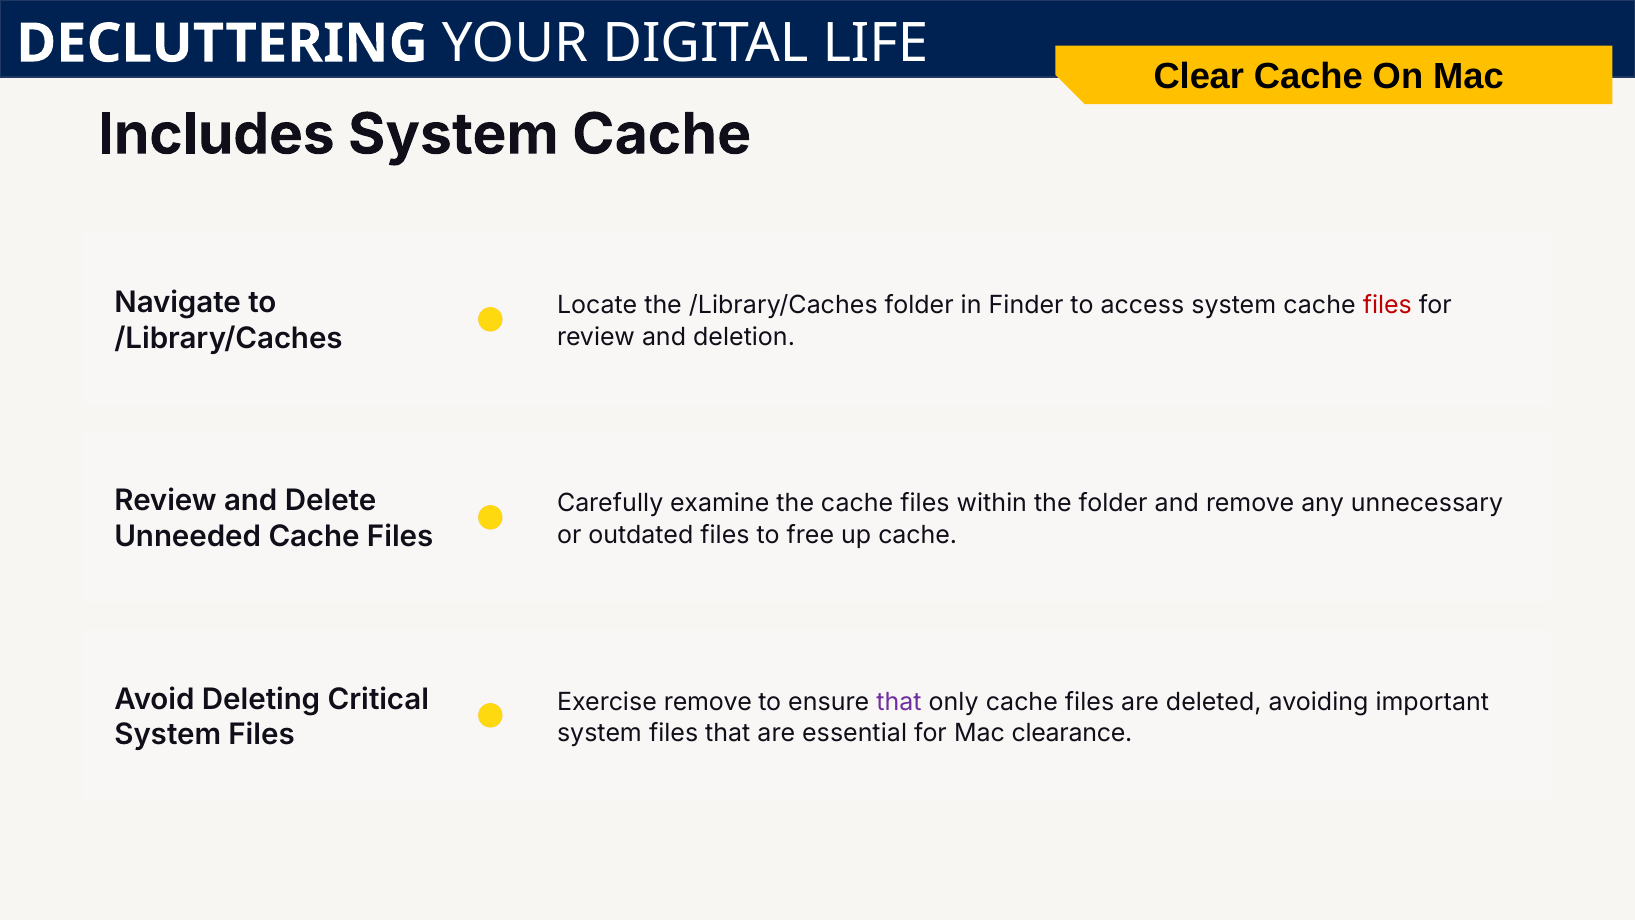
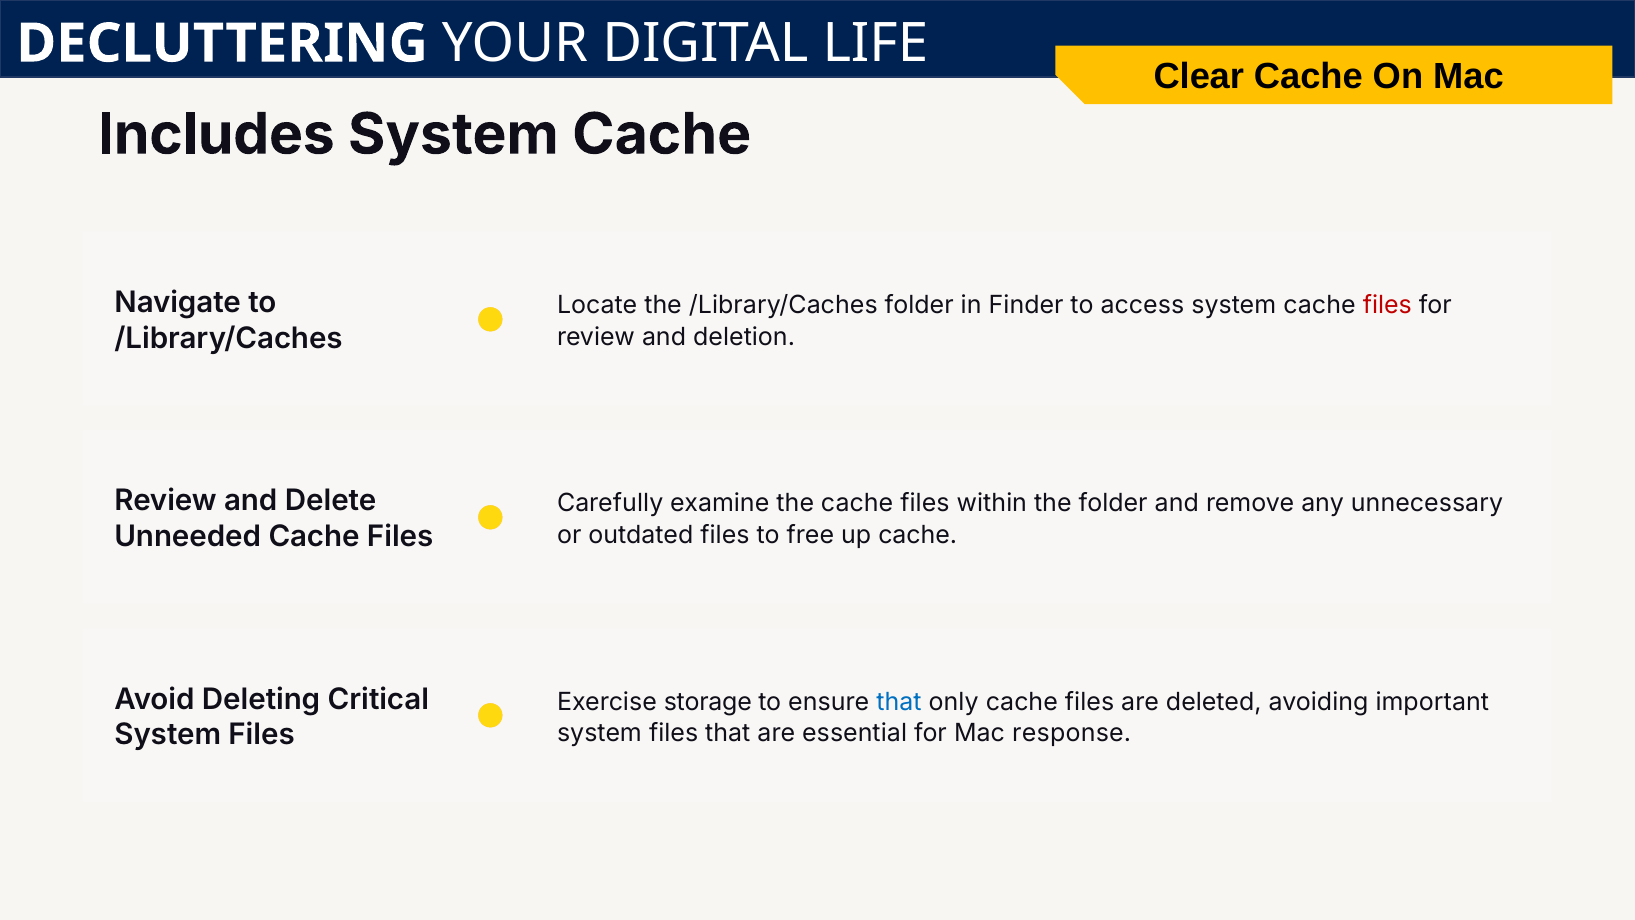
Exercise remove: remove -> storage
that at (899, 702) colour: purple -> blue
clearance: clearance -> response
